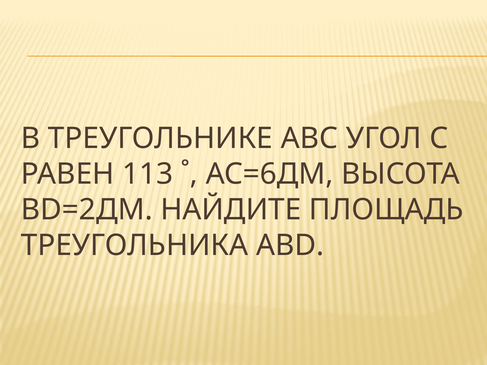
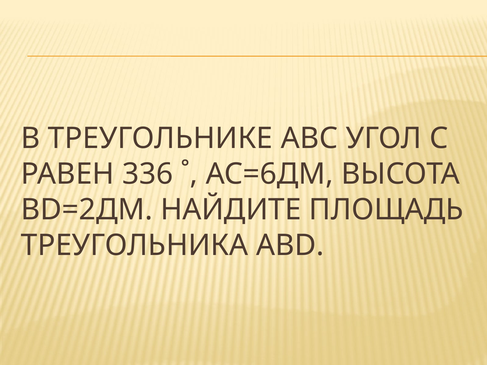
113: 113 -> 336
